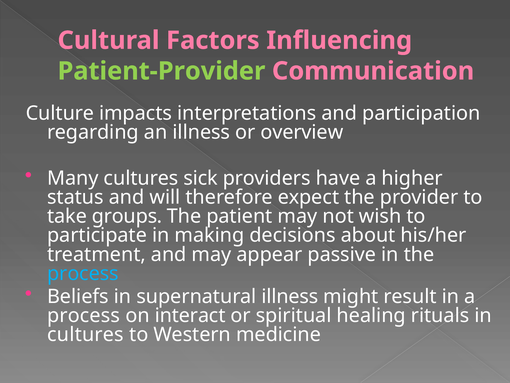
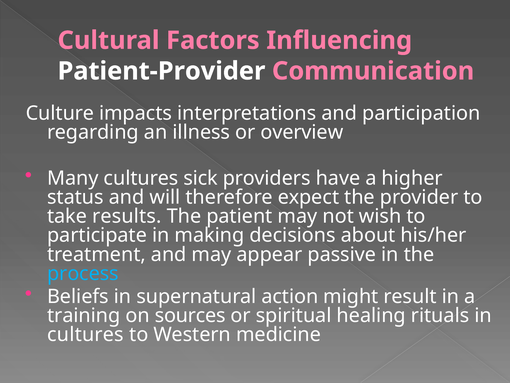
Patient-Provider colour: light green -> white
groups: groups -> results
supernatural illness: illness -> action
process at (84, 315): process -> training
interact: interact -> sources
